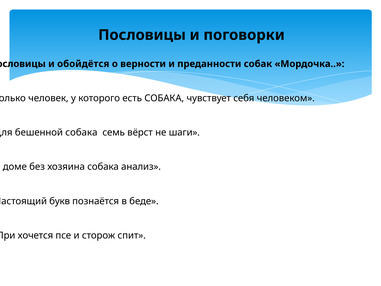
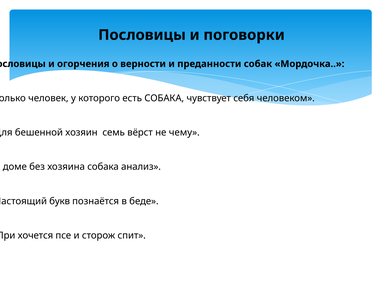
обойдётся: обойдётся -> огорчения
бешенной собака: собака -> хозяин
шаги: шаги -> чему
